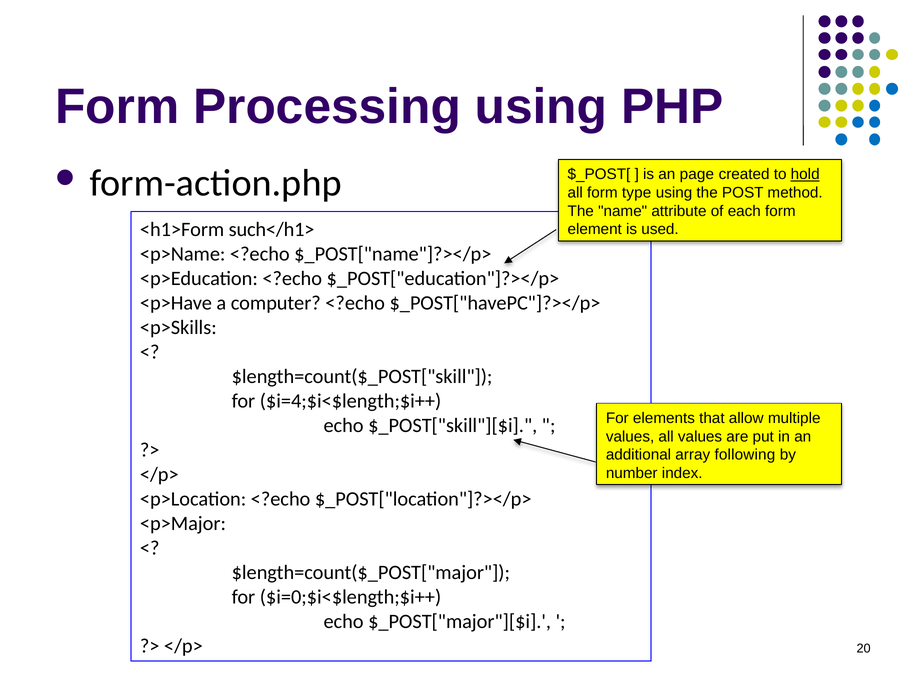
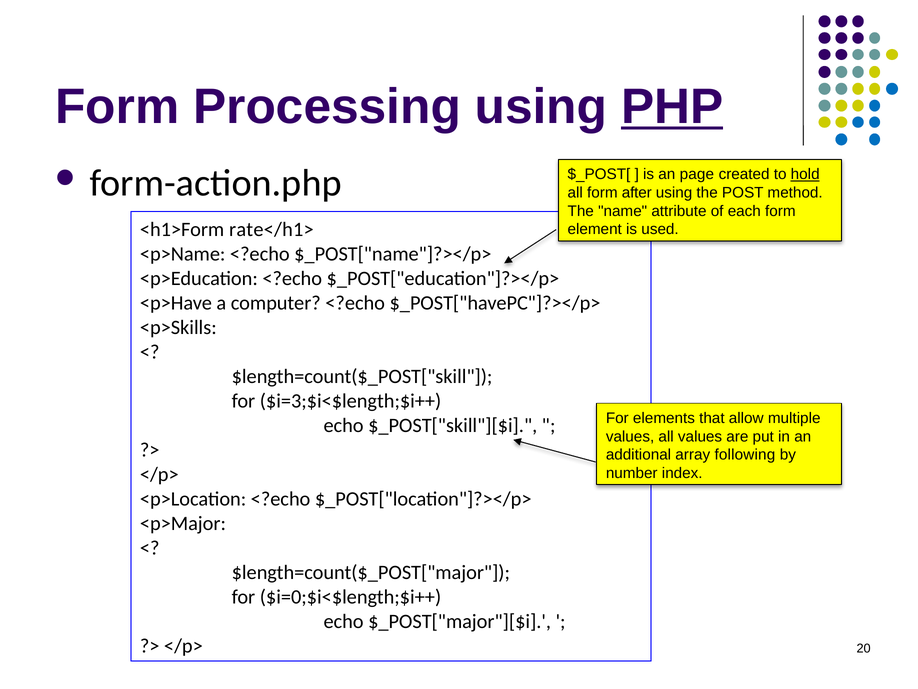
PHP underline: none -> present
type: type -> after
such</h1>: such</h1> -> rate</h1>
$i=4;$i<$length;$i++: $i=4;$i<$length;$i++ -> $i=3;$i<$length;$i++
